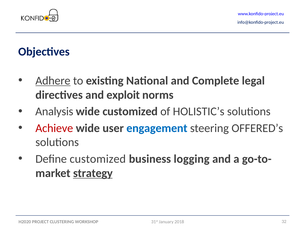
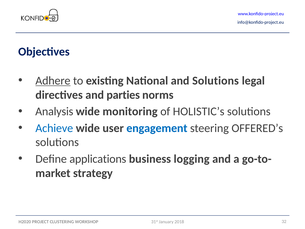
and Complete: Complete -> Solutions
exploit: exploit -> parties
wide customized: customized -> monitoring
Achieve colour: red -> blue
Define customized: customized -> applications
strategy underline: present -> none
